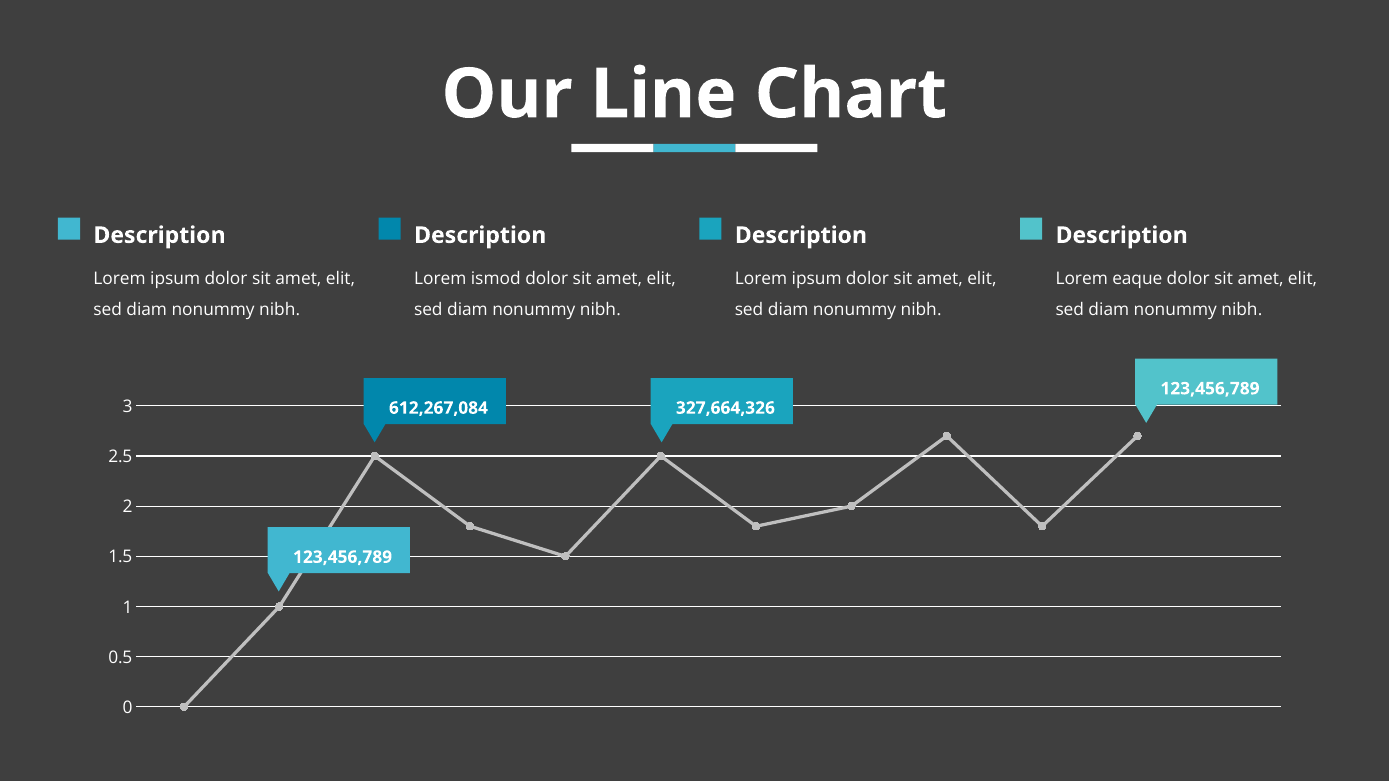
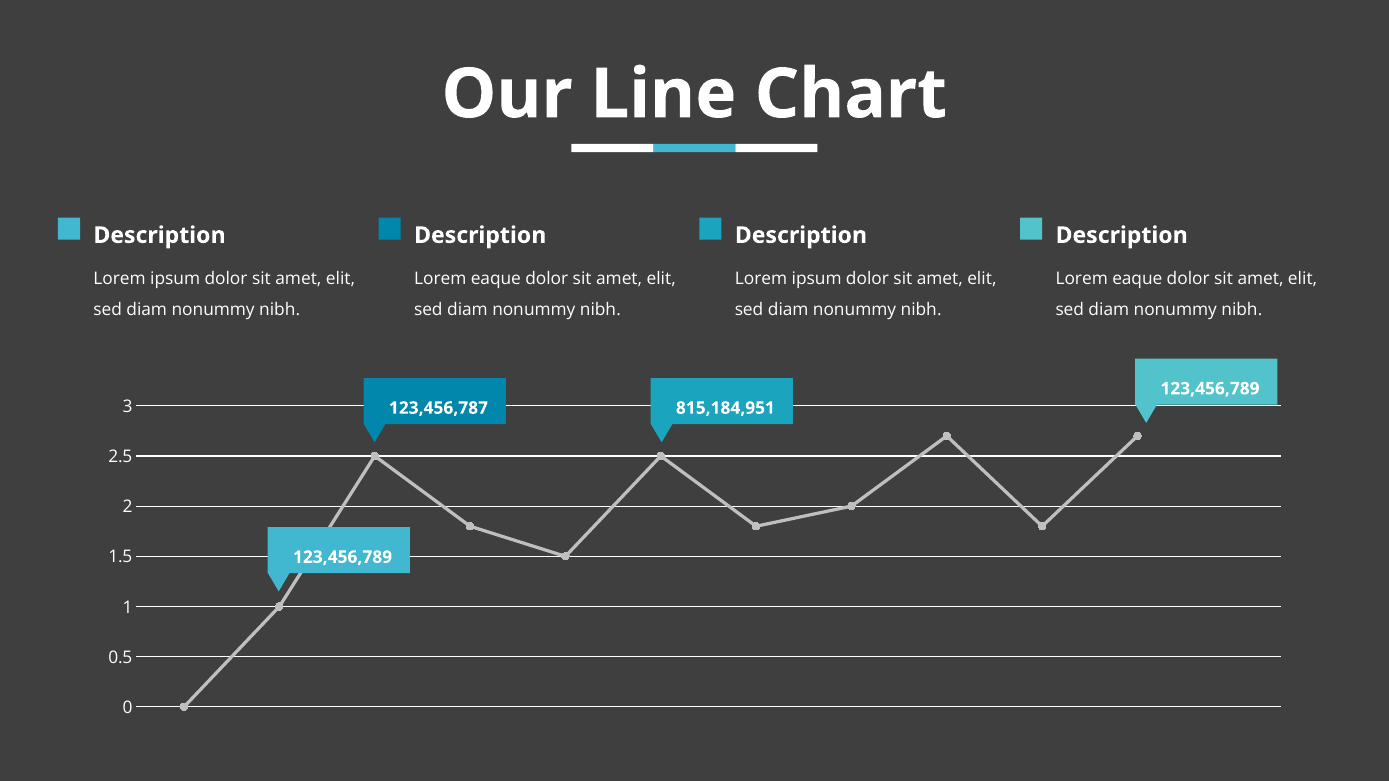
ismod at (496, 279): ismod -> eaque
327,664,326: 327,664,326 -> 815,184,951
612,267,084: 612,267,084 -> 123,456,787
